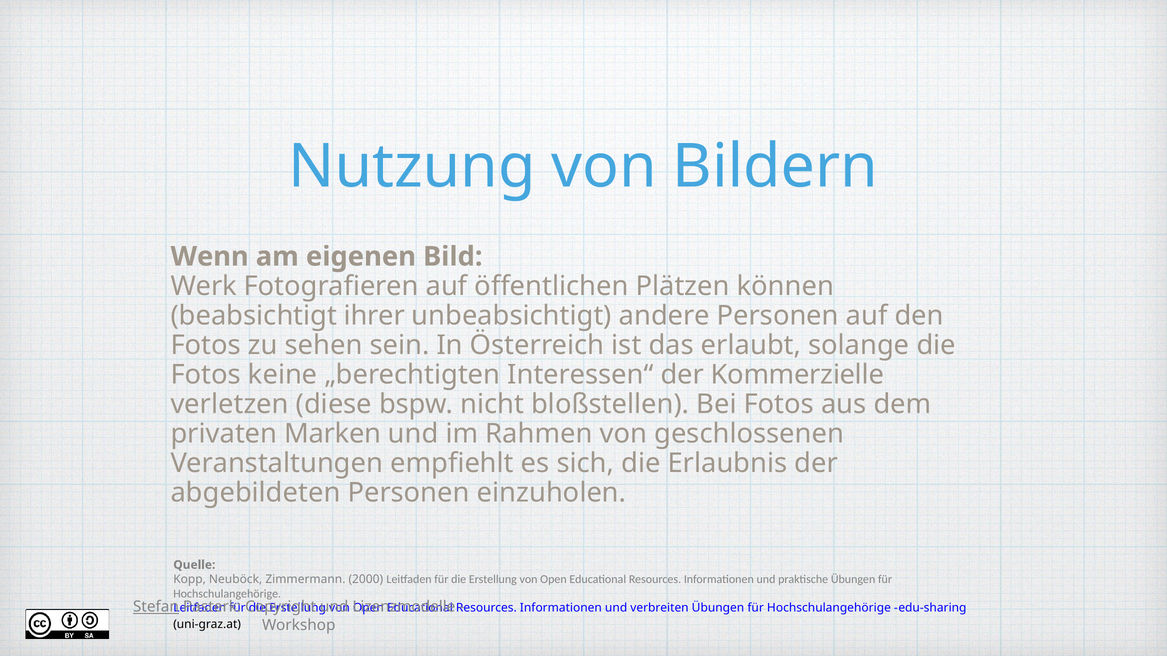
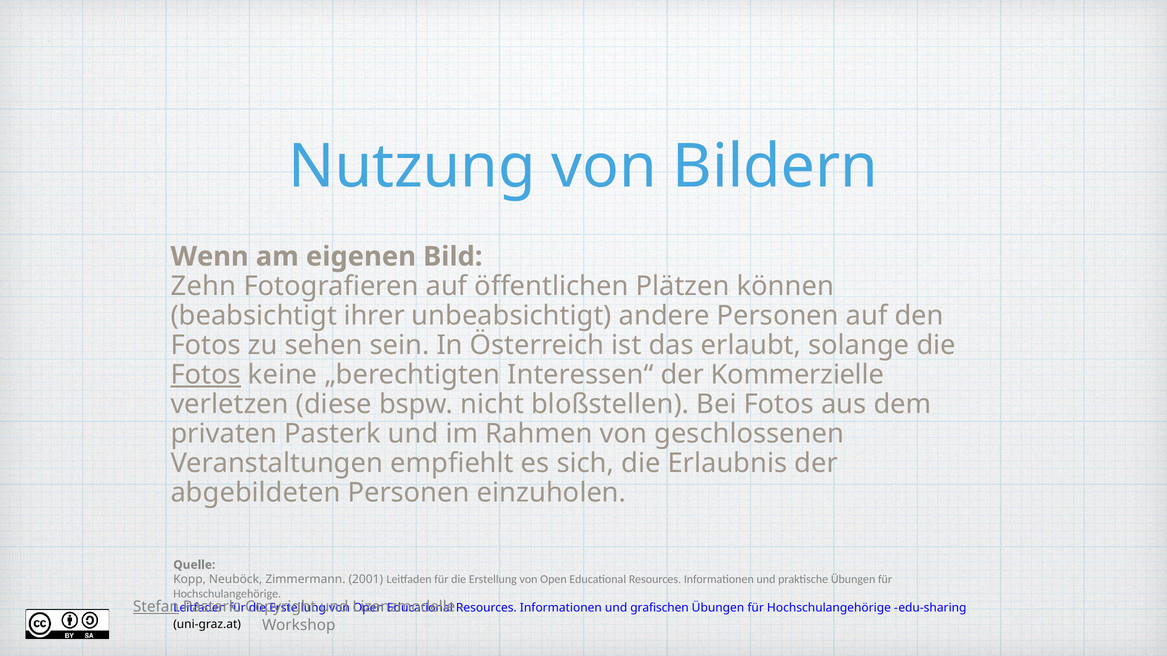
Werk: Werk -> Zehn
Fotos at (206, 375) underline: none -> present
privaten Marken: Marken -> Pasterk
2000: 2000 -> 2001
verbreiten: verbreiten -> grafischen
